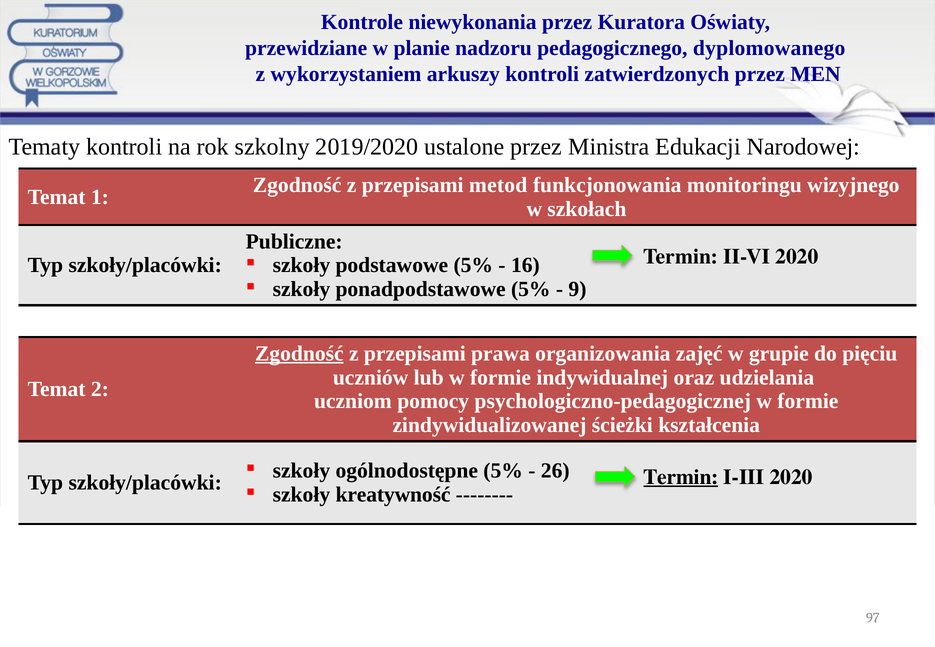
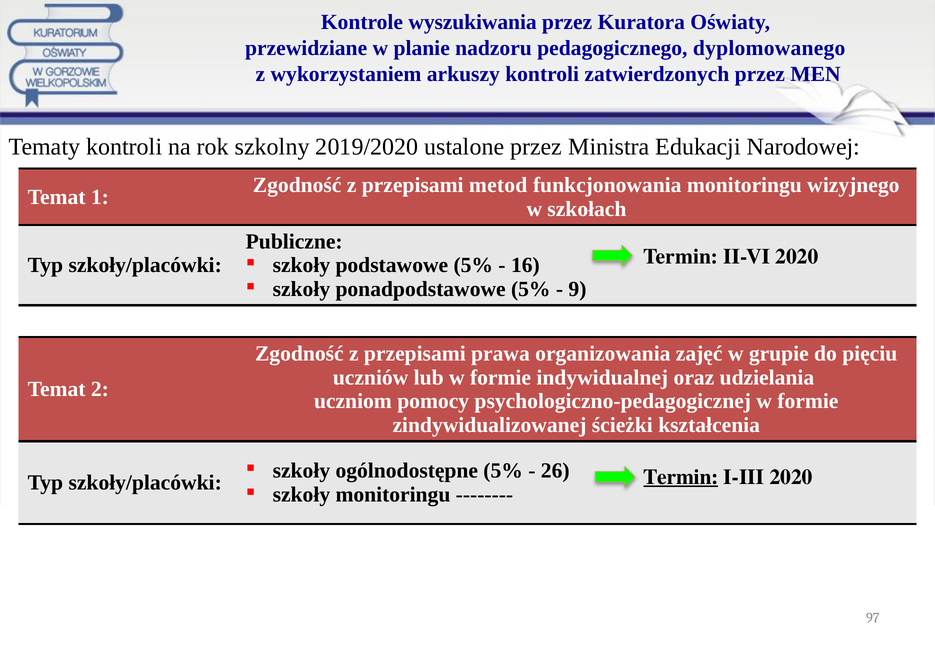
niewykonania: niewykonania -> wyszukiwania
Zgodność at (299, 354) underline: present -> none
szkoły kreatywność: kreatywność -> monitoringu
